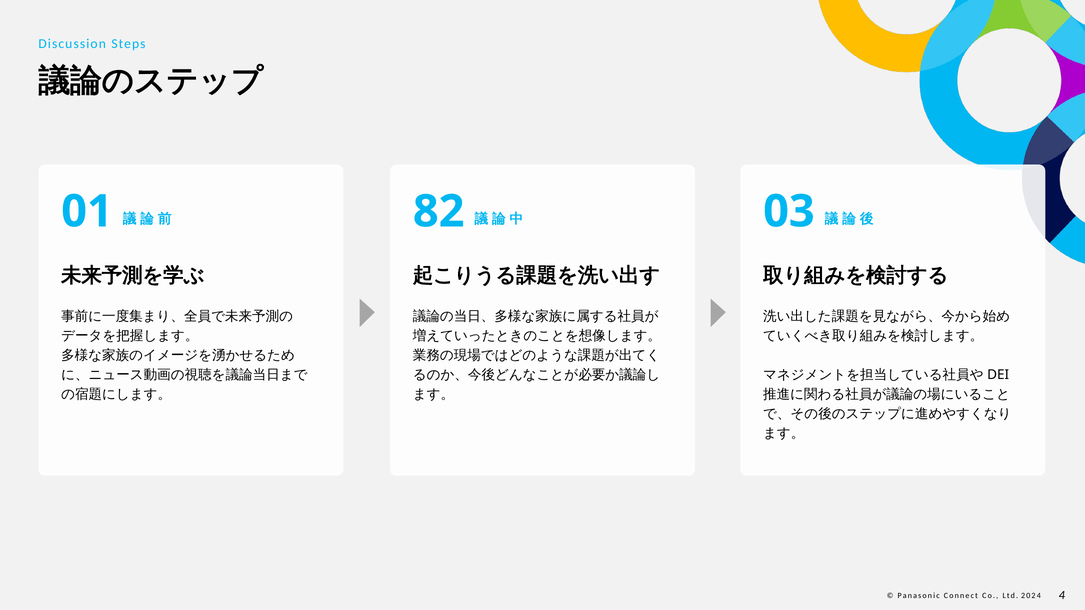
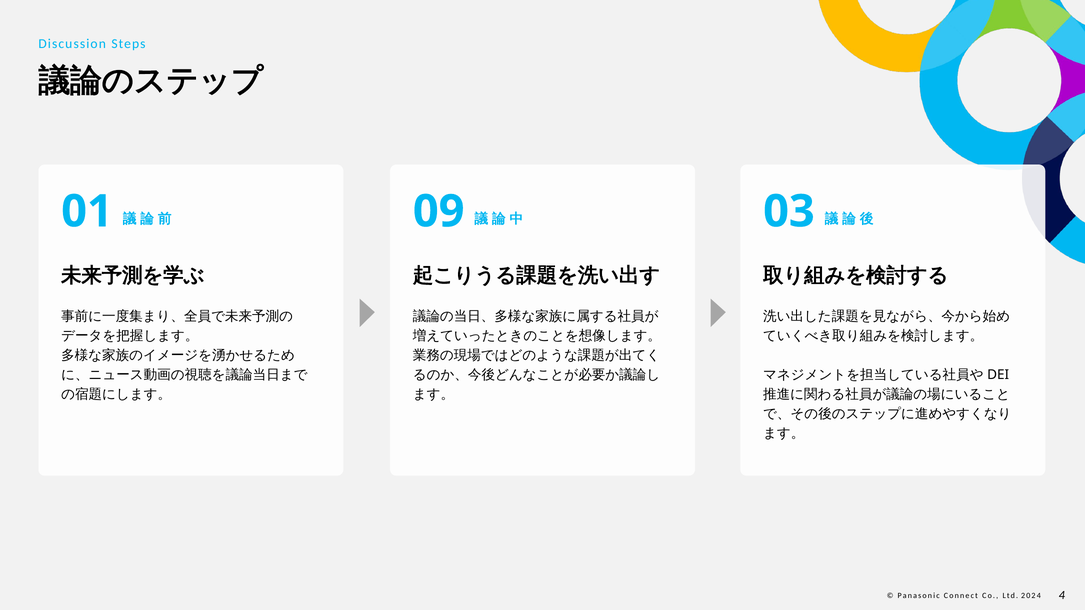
82: 82 -> 09
